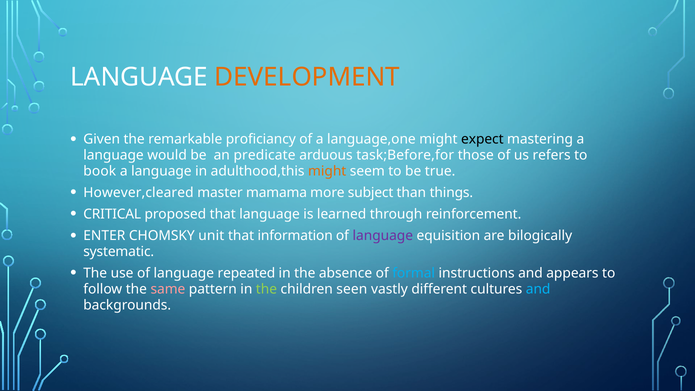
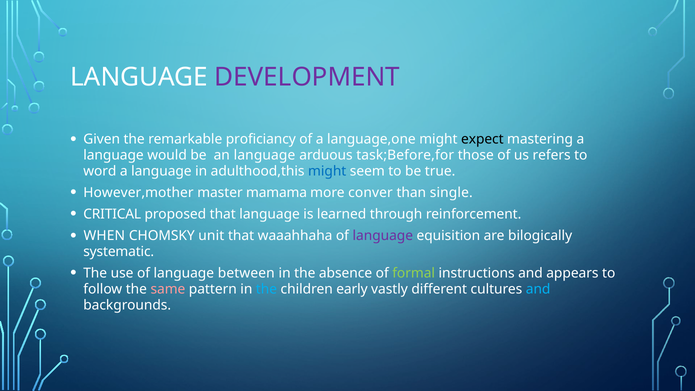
DEVELOPMENT colour: orange -> purple
an predicate: predicate -> language
book: book -> word
might at (327, 171) colour: orange -> blue
However,cleared: However,cleared -> However,mother
subject: subject -> conver
things: things -> single
ENTER: ENTER -> WHEN
information: information -> waaahhaha
repeated: repeated -> between
formal colour: light blue -> light green
the at (266, 289) colour: light green -> light blue
seen: seen -> early
